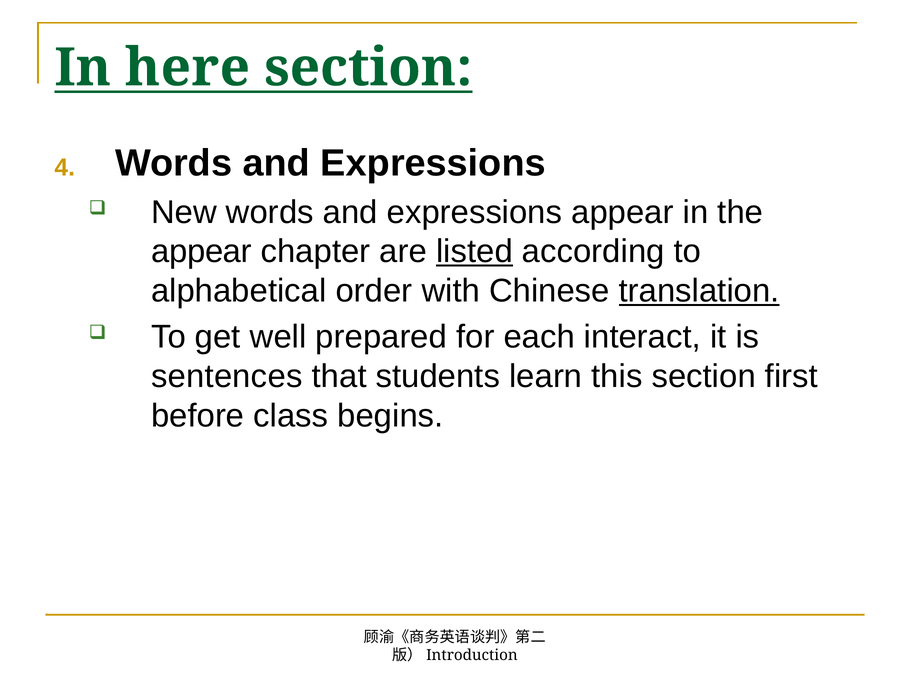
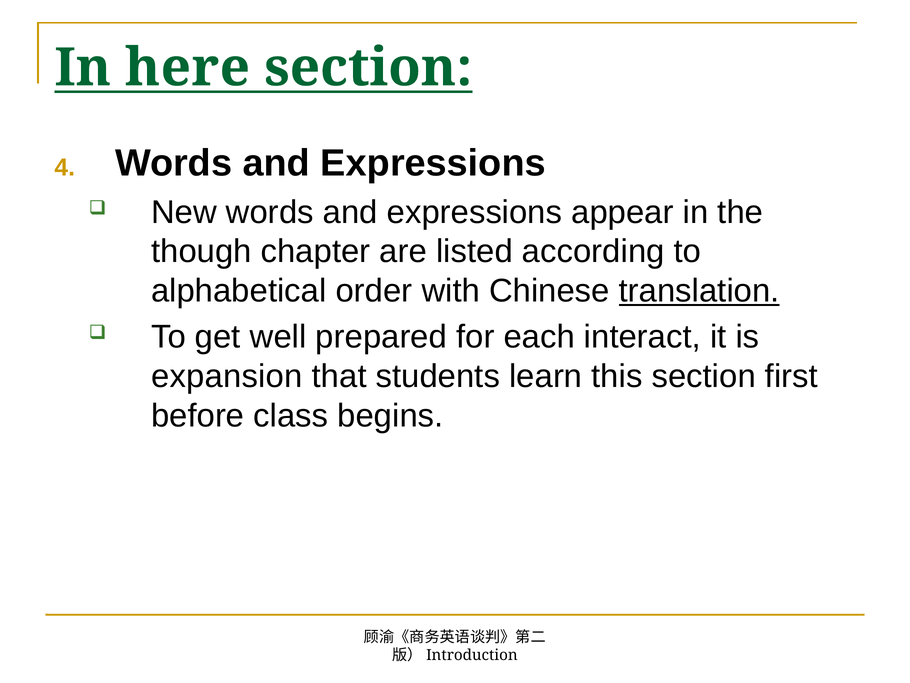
appear at (202, 251): appear -> though
listed underline: present -> none
sentences: sentences -> expansion
